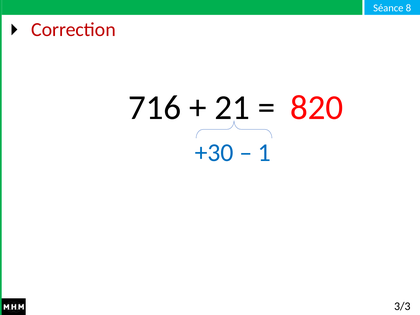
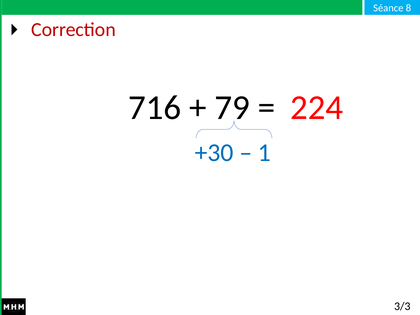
21: 21 -> 79
820: 820 -> 224
